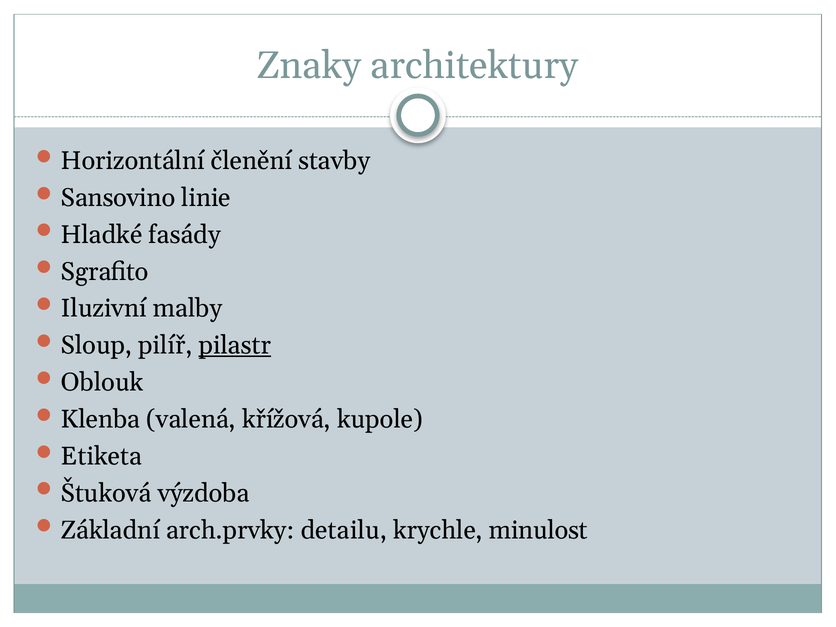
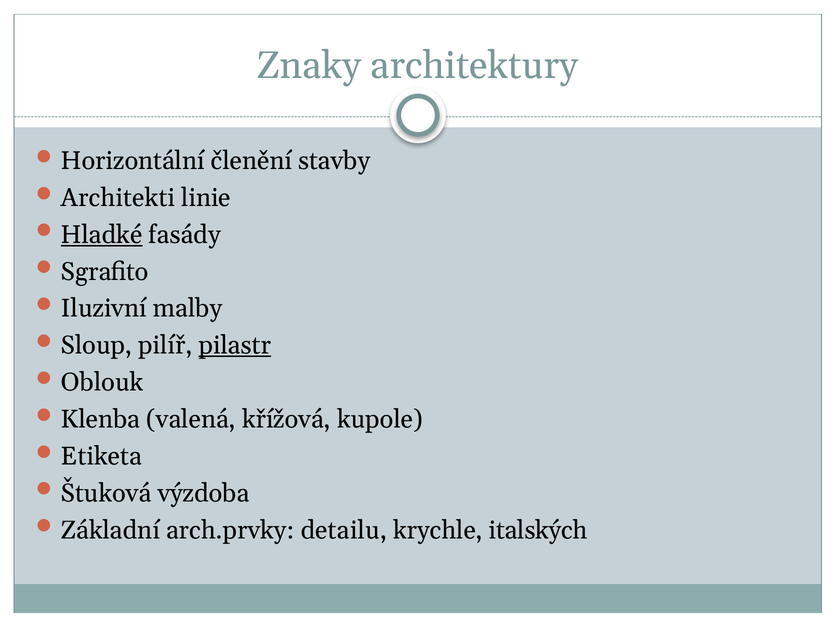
Sansovino: Sansovino -> Architekti
Hladké underline: none -> present
minulost: minulost -> italských
